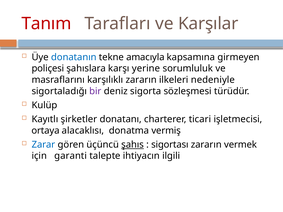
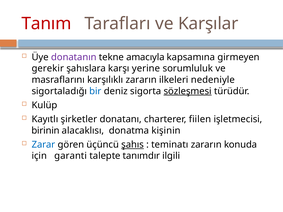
donatanın colour: blue -> purple
poliçesi: poliçesi -> gerekir
bir colour: purple -> blue
sözleşmesi underline: none -> present
ticari: ticari -> fiilen
ortaya: ortaya -> birinin
vermiş: vermiş -> kişinin
sigortası: sigortası -> teminatı
vermek: vermek -> konuda
ihtiyacın: ihtiyacın -> tanımdır
